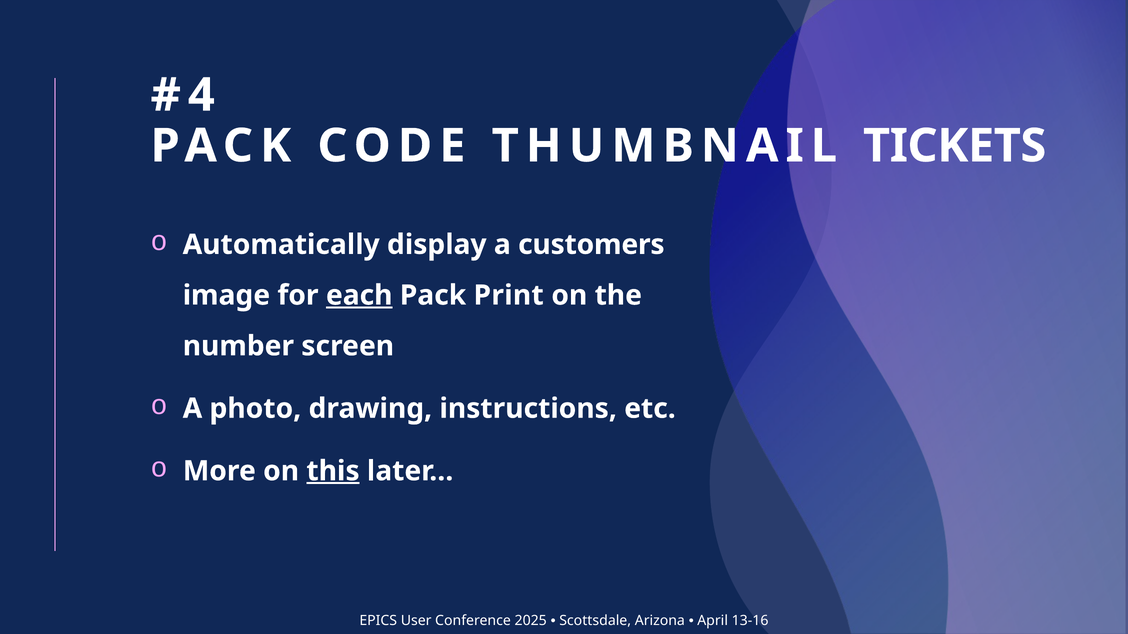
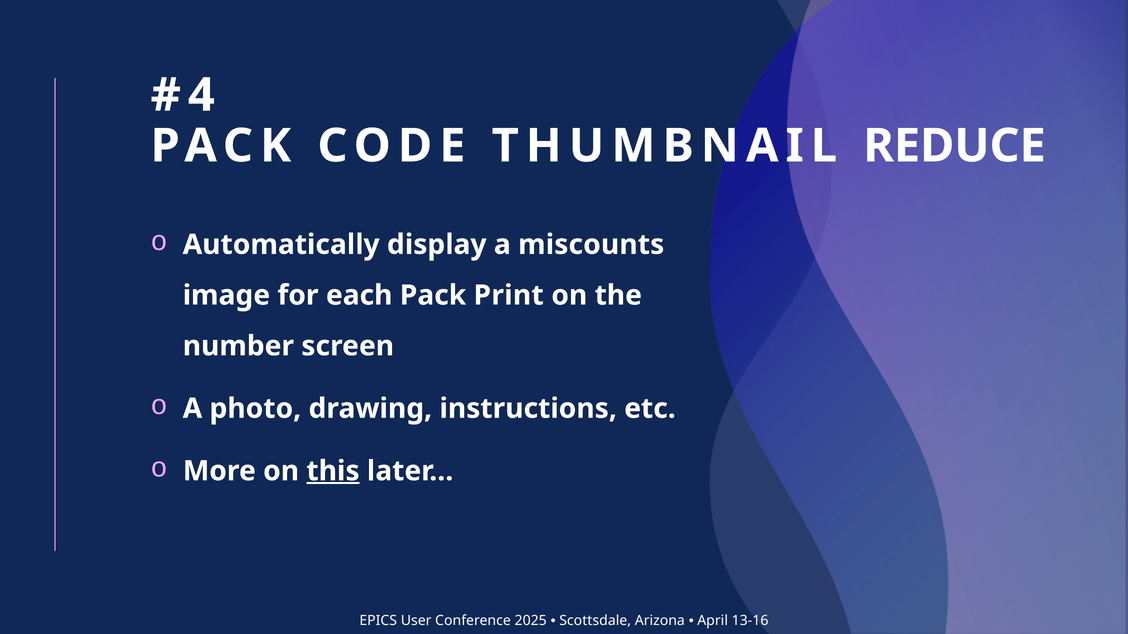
TICKETS: TICKETS -> REDUCE
customers: customers -> miscounts
each underline: present -> none
